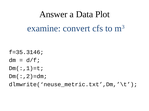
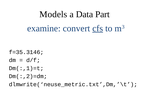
Answer: Answer -> Models
Plot: Plot -> Part
cfs underline: none -> present
